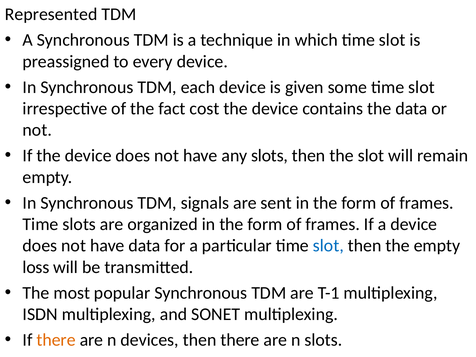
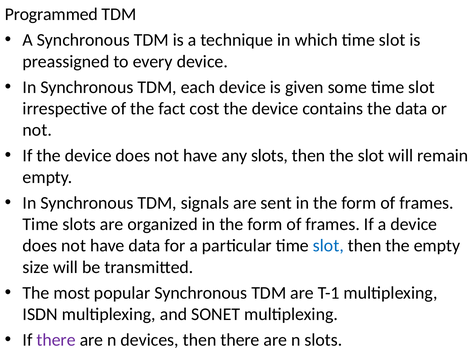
Represented: Represented -> Programmed
loss: loss -> size
there at (56, 340) colour: orange -> purple
